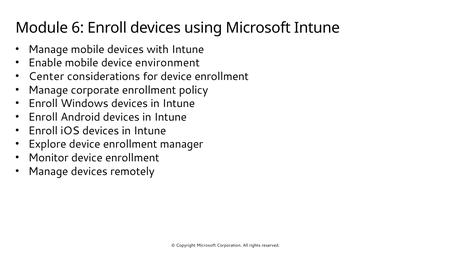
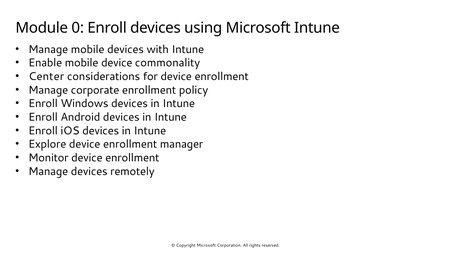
6: 6 -> 0
environment: environment -> commonality
